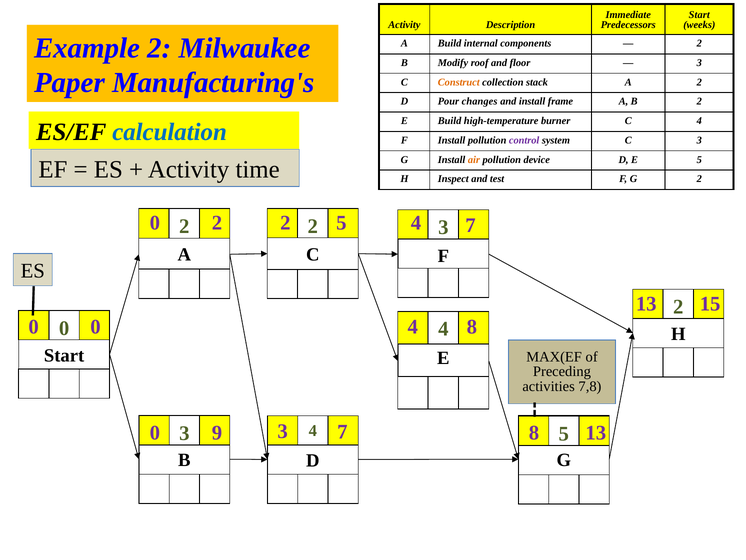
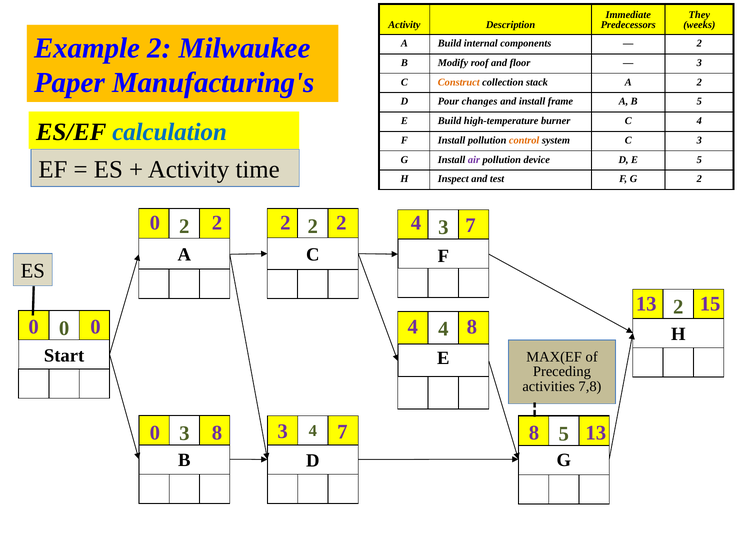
Start at (699, 15): Start -> They
B 2: 2 -> 5
control colour: purple -> orange
air colour: orange -> purple
2 2 5: 5 -> 2
0 9: 9 -> 8
